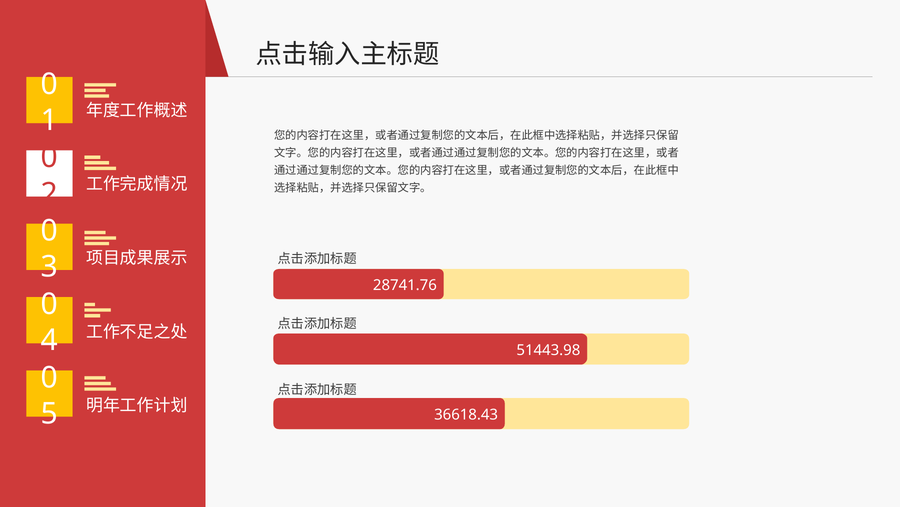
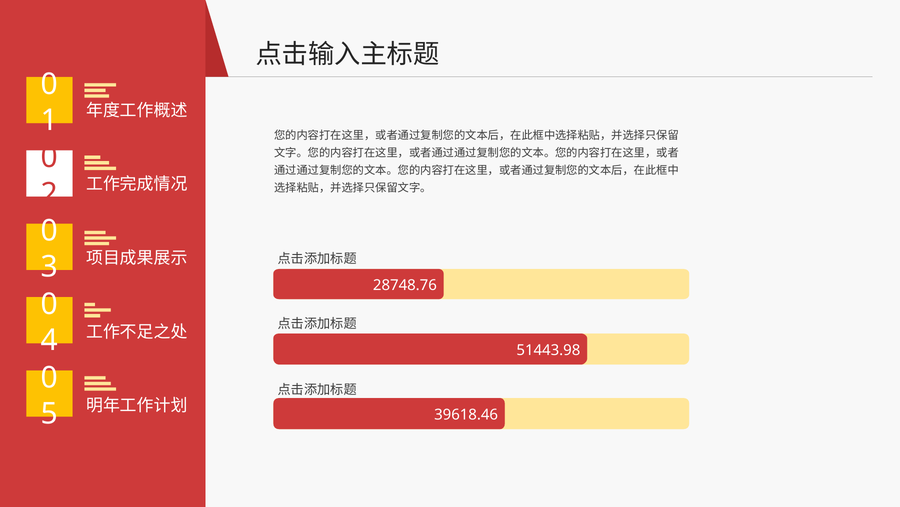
28741.76: 28741.76 -> 28748.76
36618.43: 36618.43 -> 39618.46
